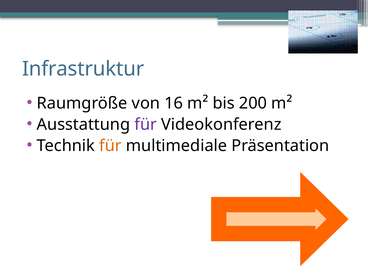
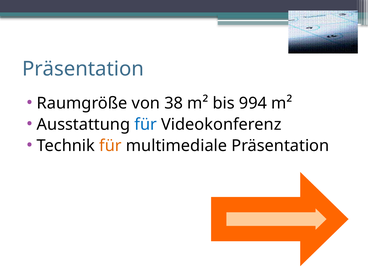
Infrastruktur at (83, 69): Infrastruktur -> Präsentation
16: 16 -> 38
200: 200 -> 994
für at (146, 124) colour: purple -> blue
